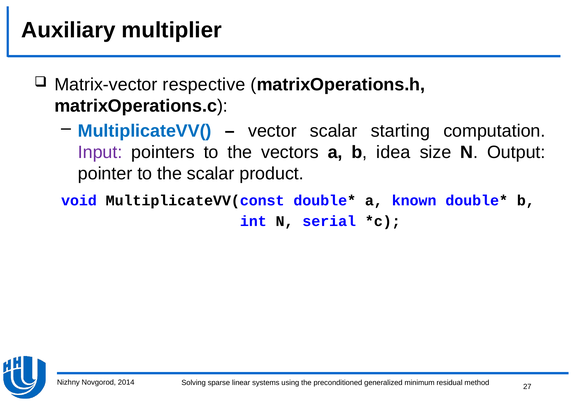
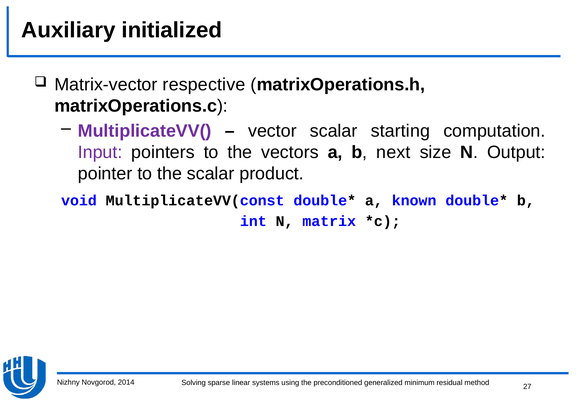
multiplier: multiplier -> initialized
MultiplicateVV( colour: blue -> purple
idea: idea -> next
serial: serial -> matrix
